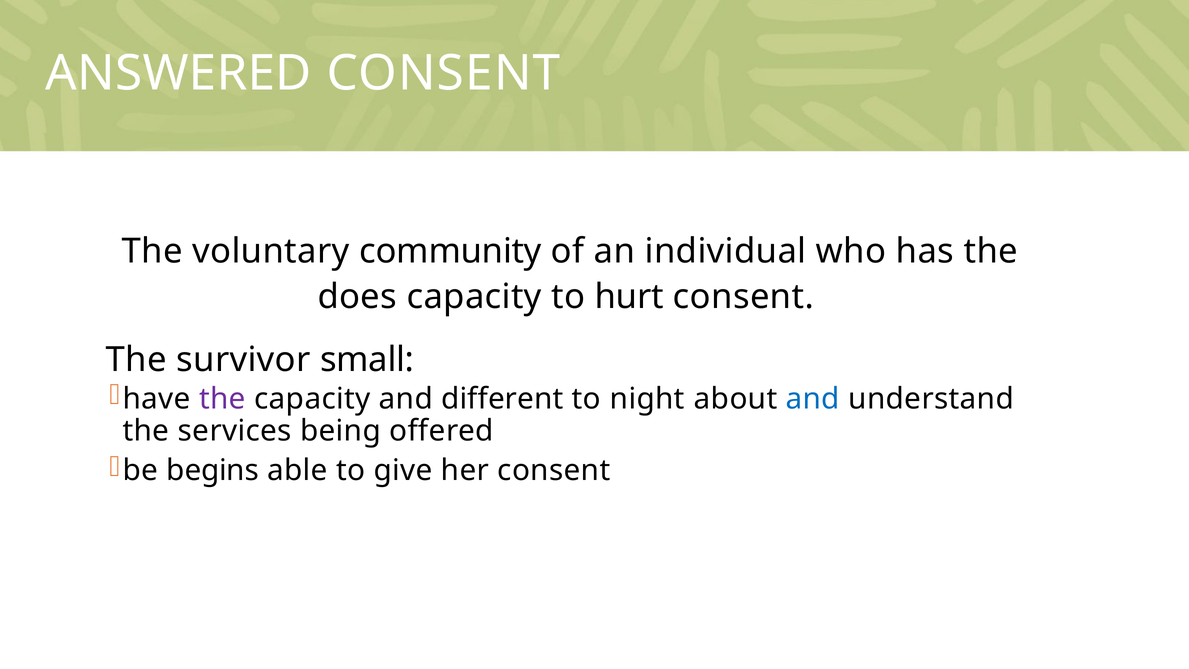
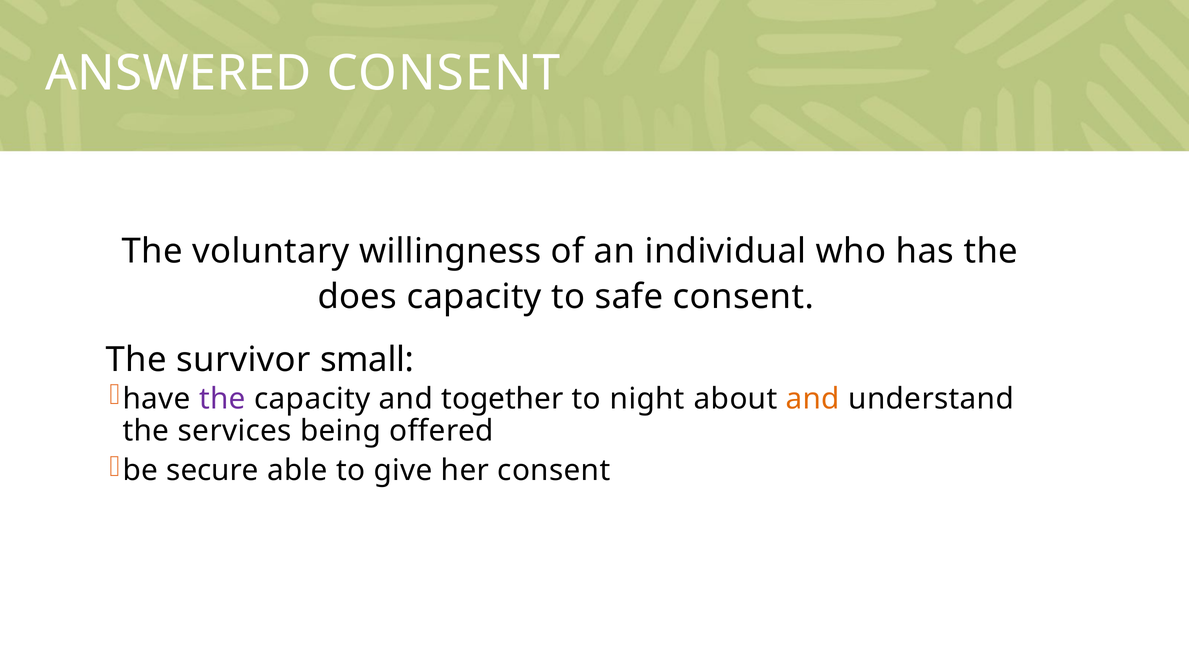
community: community -> willingness
hurt: hurt -> safe
different: different -> together
and at (813, 399) colour: blue -> orange
begins: begins -> secure
